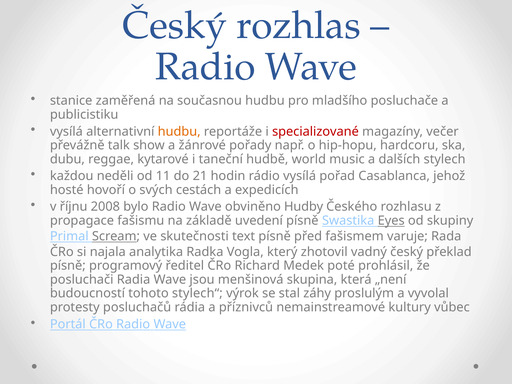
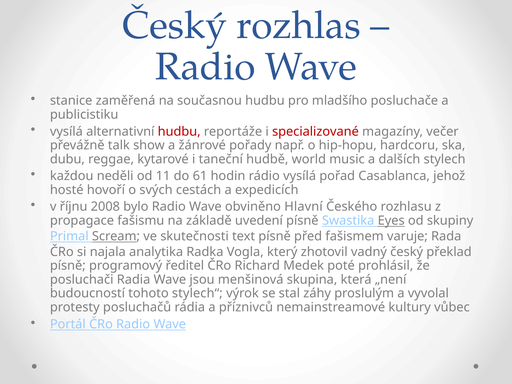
hudbu at (179, 131) colour: orange -> red
21: 21 -> 61
Hudby: Hudby -> Hlavní
